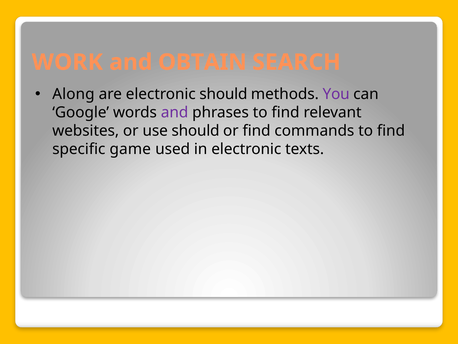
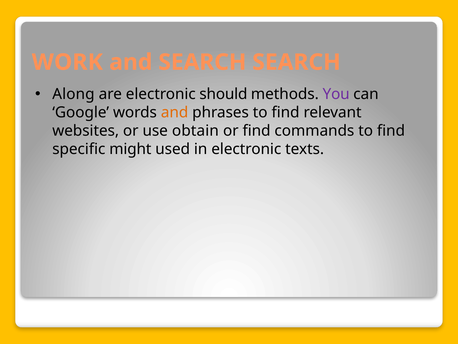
and OBTAIN: OBTAIN -> SEARCH
and at (175, 112) colour: purple -> orange
use should: should -> obtain
game: game -> might
